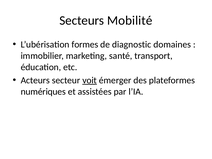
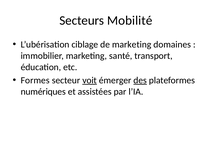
formes: formes -> ciblage
de diagnostic: diagnostic -> marketing
Acteurs: Acteurs -> Formes
des underline: none -> present
